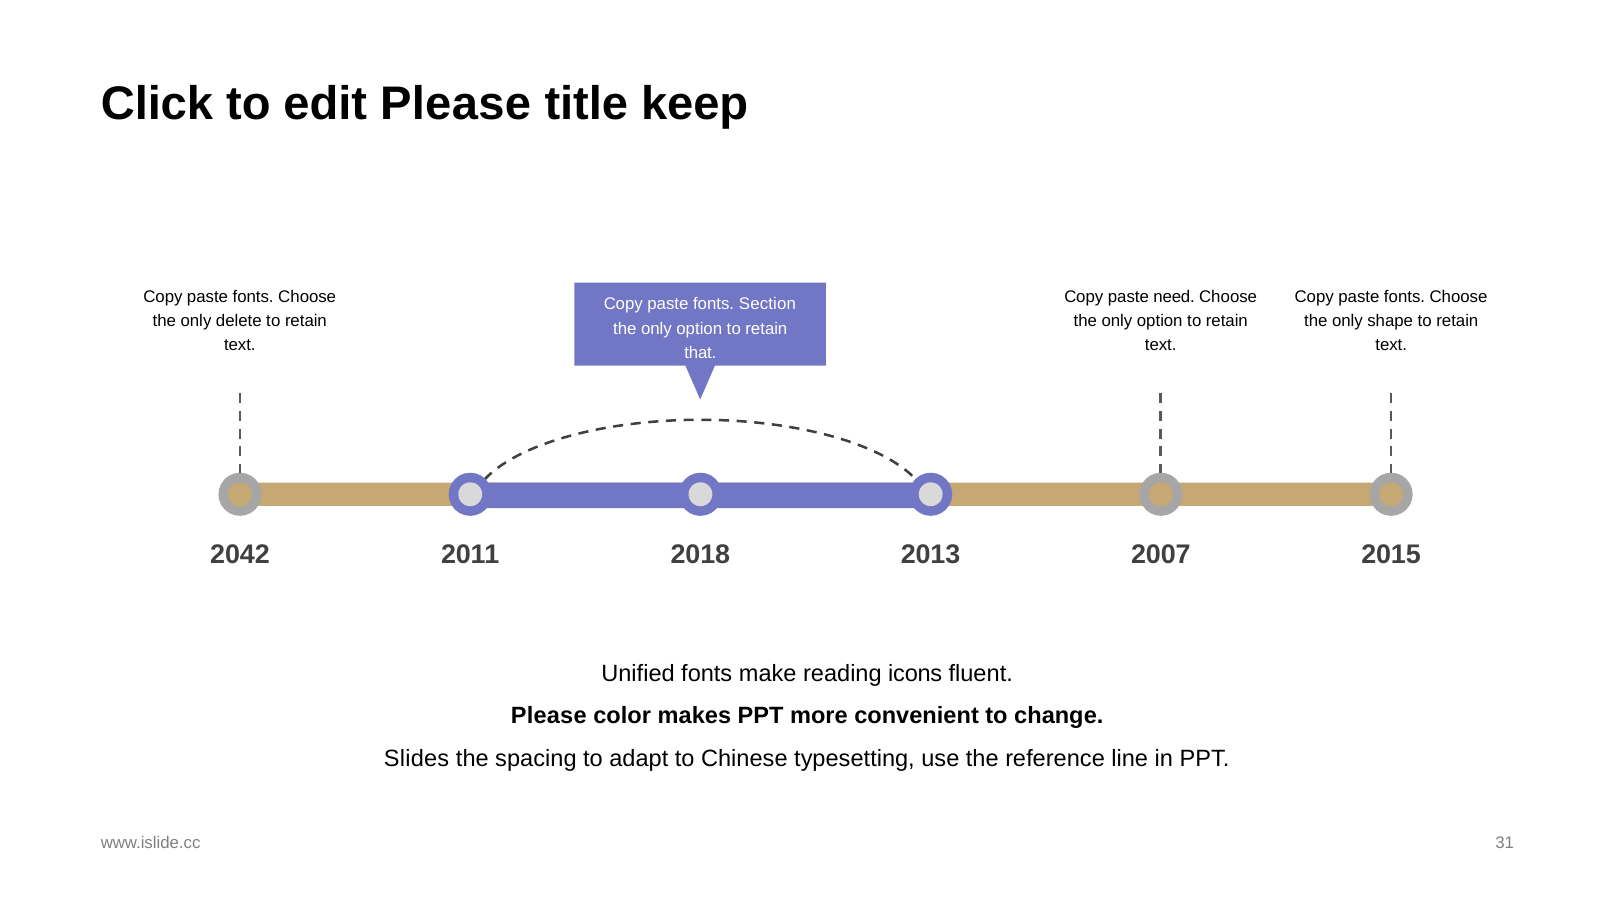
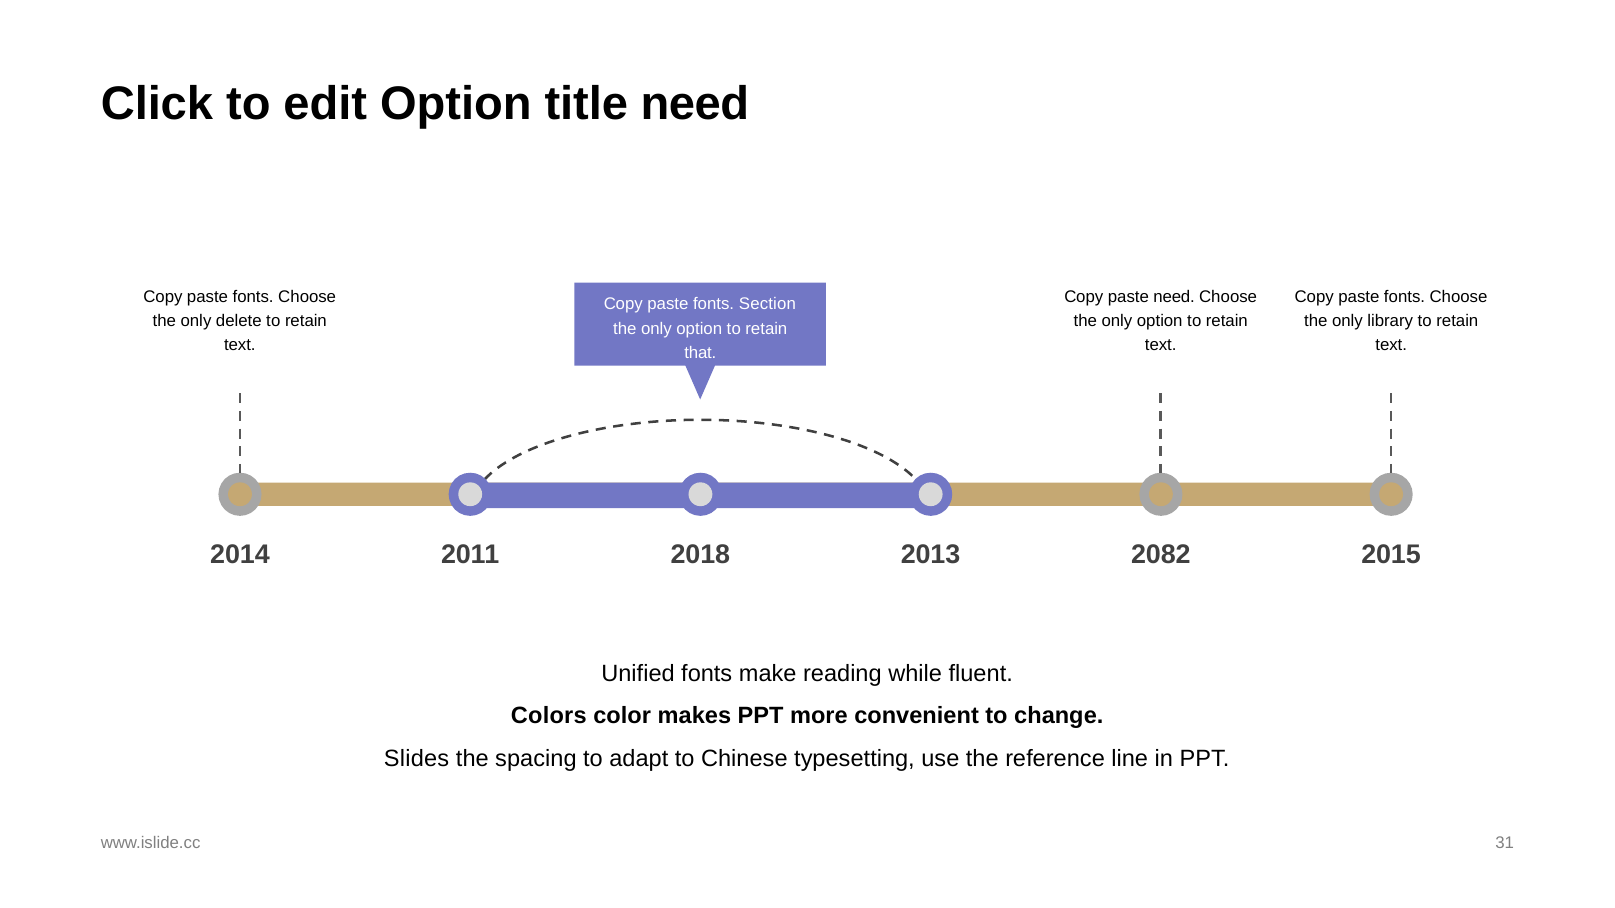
edit Please: Please -> Option
title keep: keep -> need
shape: shape -> library
2042: 2042 -> 2014
2007: 2007 -> 2082
icons: icons -> while
Please at (549, 716): Please -> Colors
